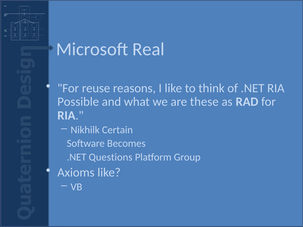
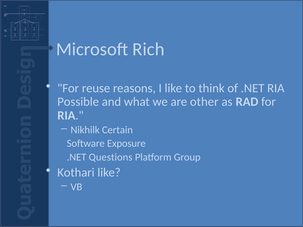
Real: Real -> Rich
these: these -> other
Becomes: Becomes -> Exposure
Axioms: Axioms -> Kothari
